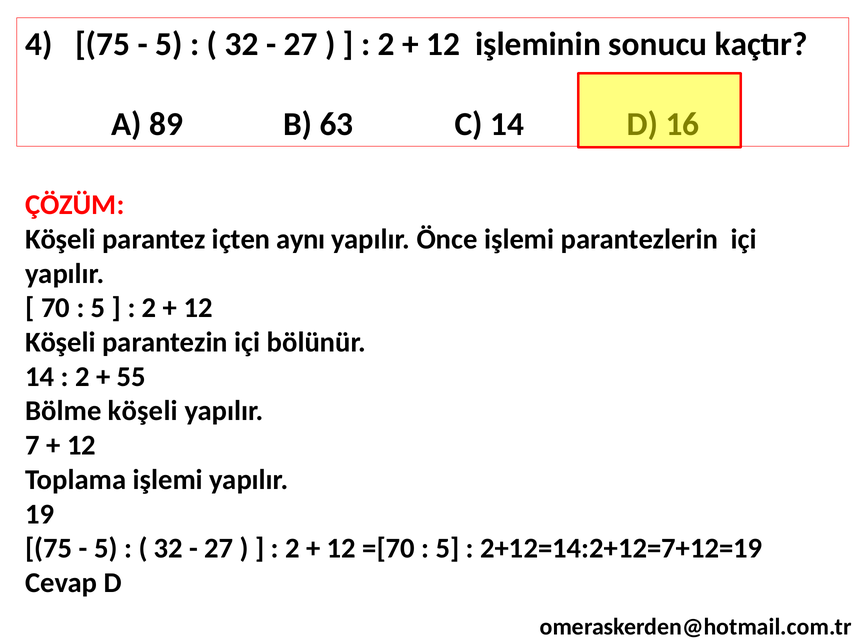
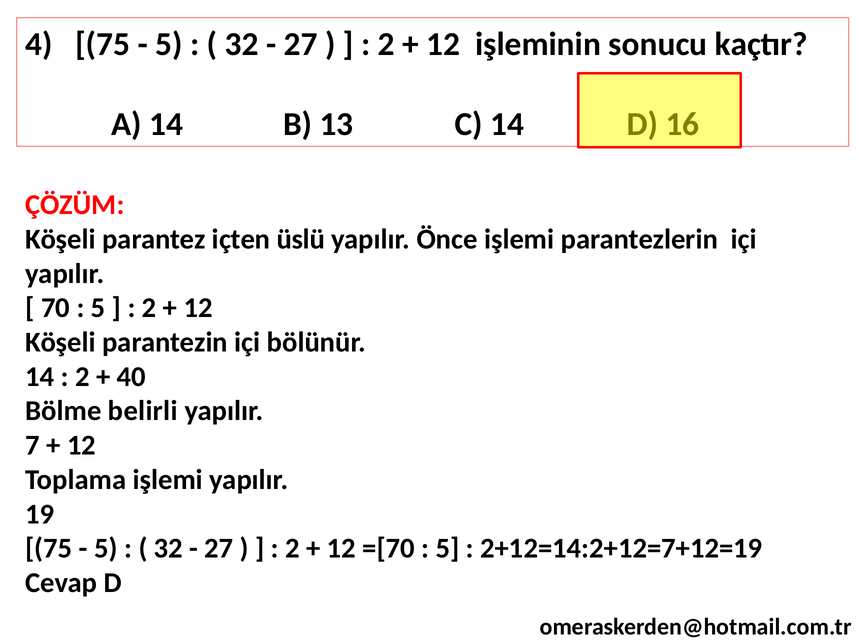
A 89: 89 -> 14
63: 63 -> 13
aynı: aynı -> üslü
55: 55 -> 40
Bölme köşeli: köşeli -> belirli
